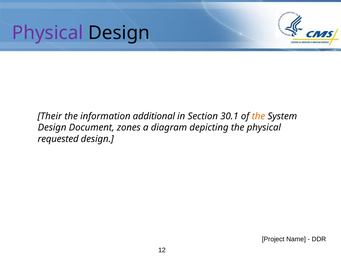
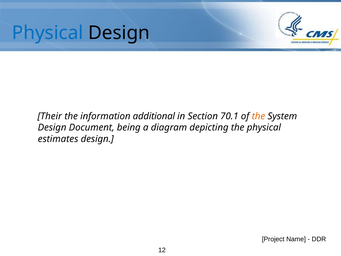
Physical at (48, 33) colour: purple -> blue
30.1: 30.1 -> 70.1
zones: zones -> being
requested: requested -> estimates
